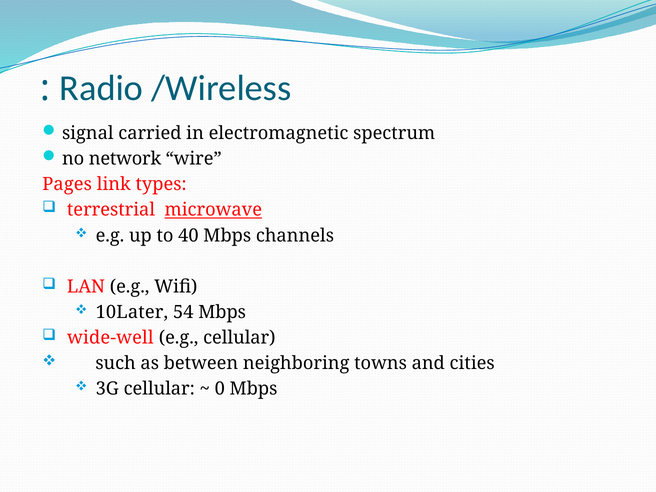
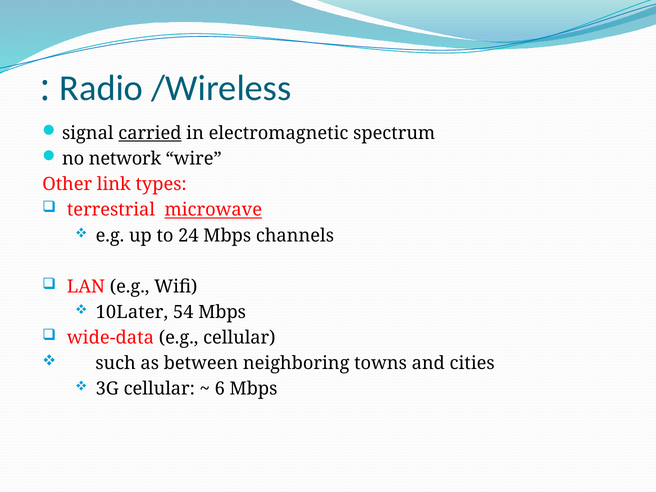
carried underline: none -> present
Pages: Pages -> Other
40: 40 -> 24
wide-well: wide-well -> wide-data
0: 0 -> 6
